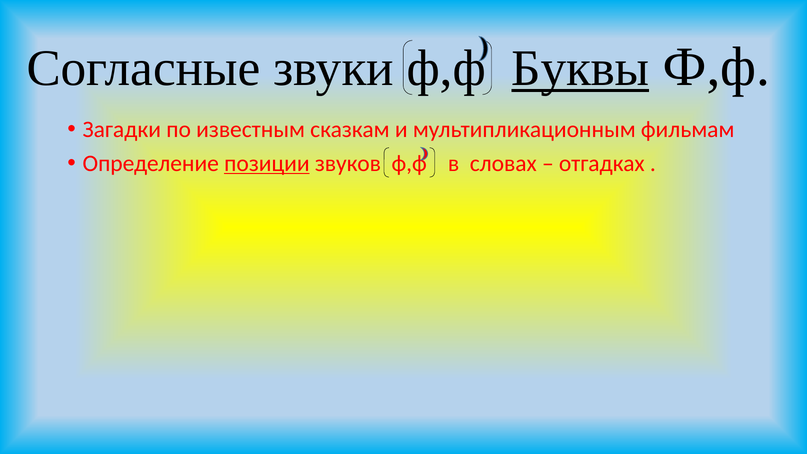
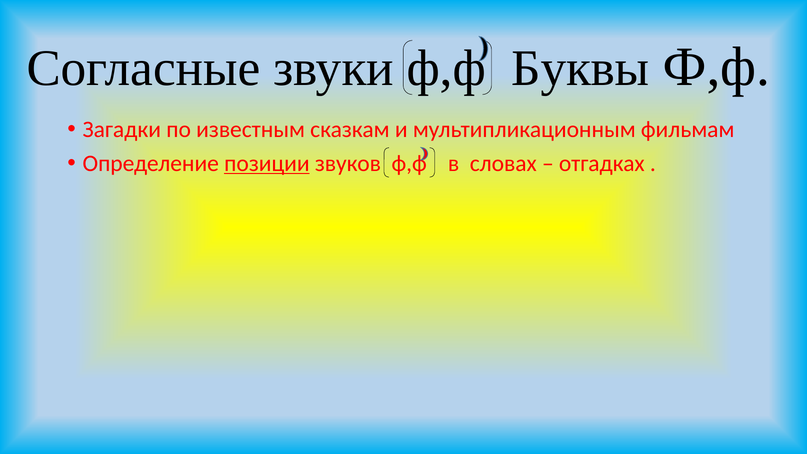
Буквы underline: present -> none
